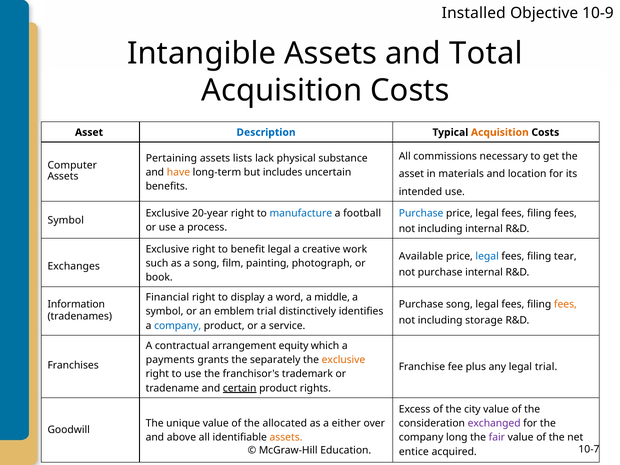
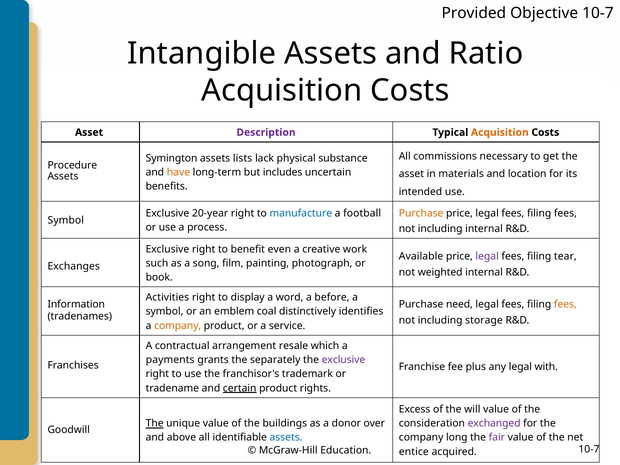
Installed: Installed -> Provided
Objective 10-9: 10-9 -> 10-7
Total: Total -> Ratio
Description colour: blue -> purple
Pertaining: Pertaining -> Symington
Computer: Computer -> Procedure
Purchase at (421, 213) colour: blue -> orange
benefit legal: legal -> even
legal at (487, 256) colour: blue -> purple
not purchase: purchase -> weighted
Financial: Financial -> Activities
middle: middle -> before
Purchase song: song -> need
emblem trial: trial -> coal
company at (178, 326) colour: blue -> orange
equity: equity -> resale
exclusive at (343, 360) colour: orange -> purple
legal trial: trial -> with
city: city -> will
The at (155, 424) underline: none -> present
allocated: allocated -> buildings
either: either -> donor
assets at (286, 438) colour: orange -> blue
